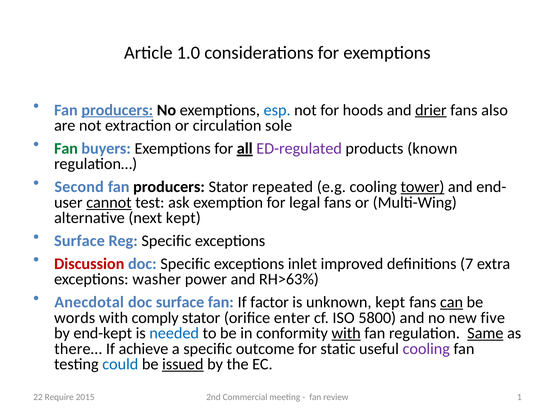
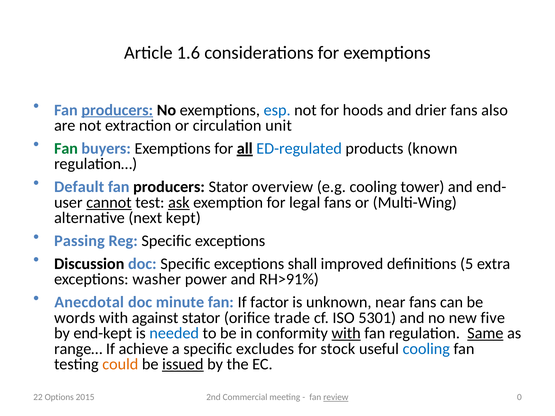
1.0: 1.0 -> 1.6
drier underline: present -> none
sole: sole -> unit
ED-regulated colour: purple -> blue
Second: Second -> Default
repeated: repeated -> overview
tower underline: present -> none
ask underline: none -> present
Surface at (79, 241): Surface -> Passing
Discussion colour: red -> black
inlet: inlet -> shall
7: 7 -> 5
RH>63%: RH>63% -> RH>91%
doc surface: surface -> minute
unknown kept: kept -> near
can underline: present -> none
comply: comply -> against
enter: enter -> trade
5800: 5800 -> 5301
there…: there… -> range…
outcome: outcome -> excludes
static: static -> stock
cooling at (426, 349) colour: purple -> blue
could colour: blue -> orange
Require: Require -> Options
review underline: none -> present
1: 1 -> 0
